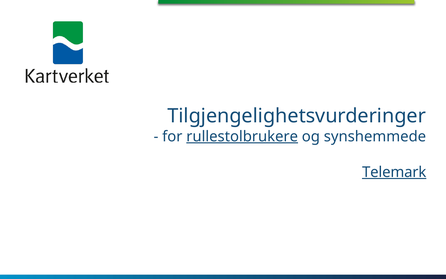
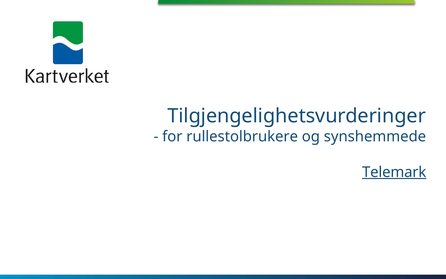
rullestolbrukere underline: present -> none
